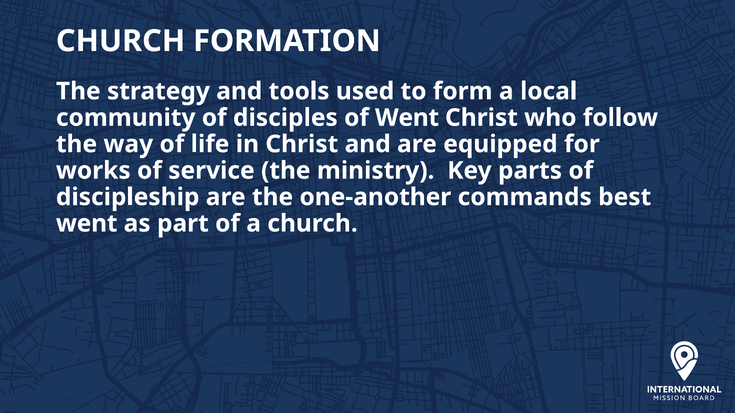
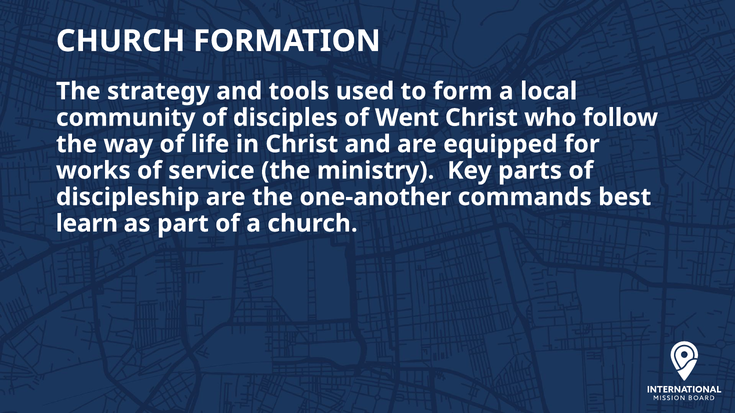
went at (87, 224): went -> learn
